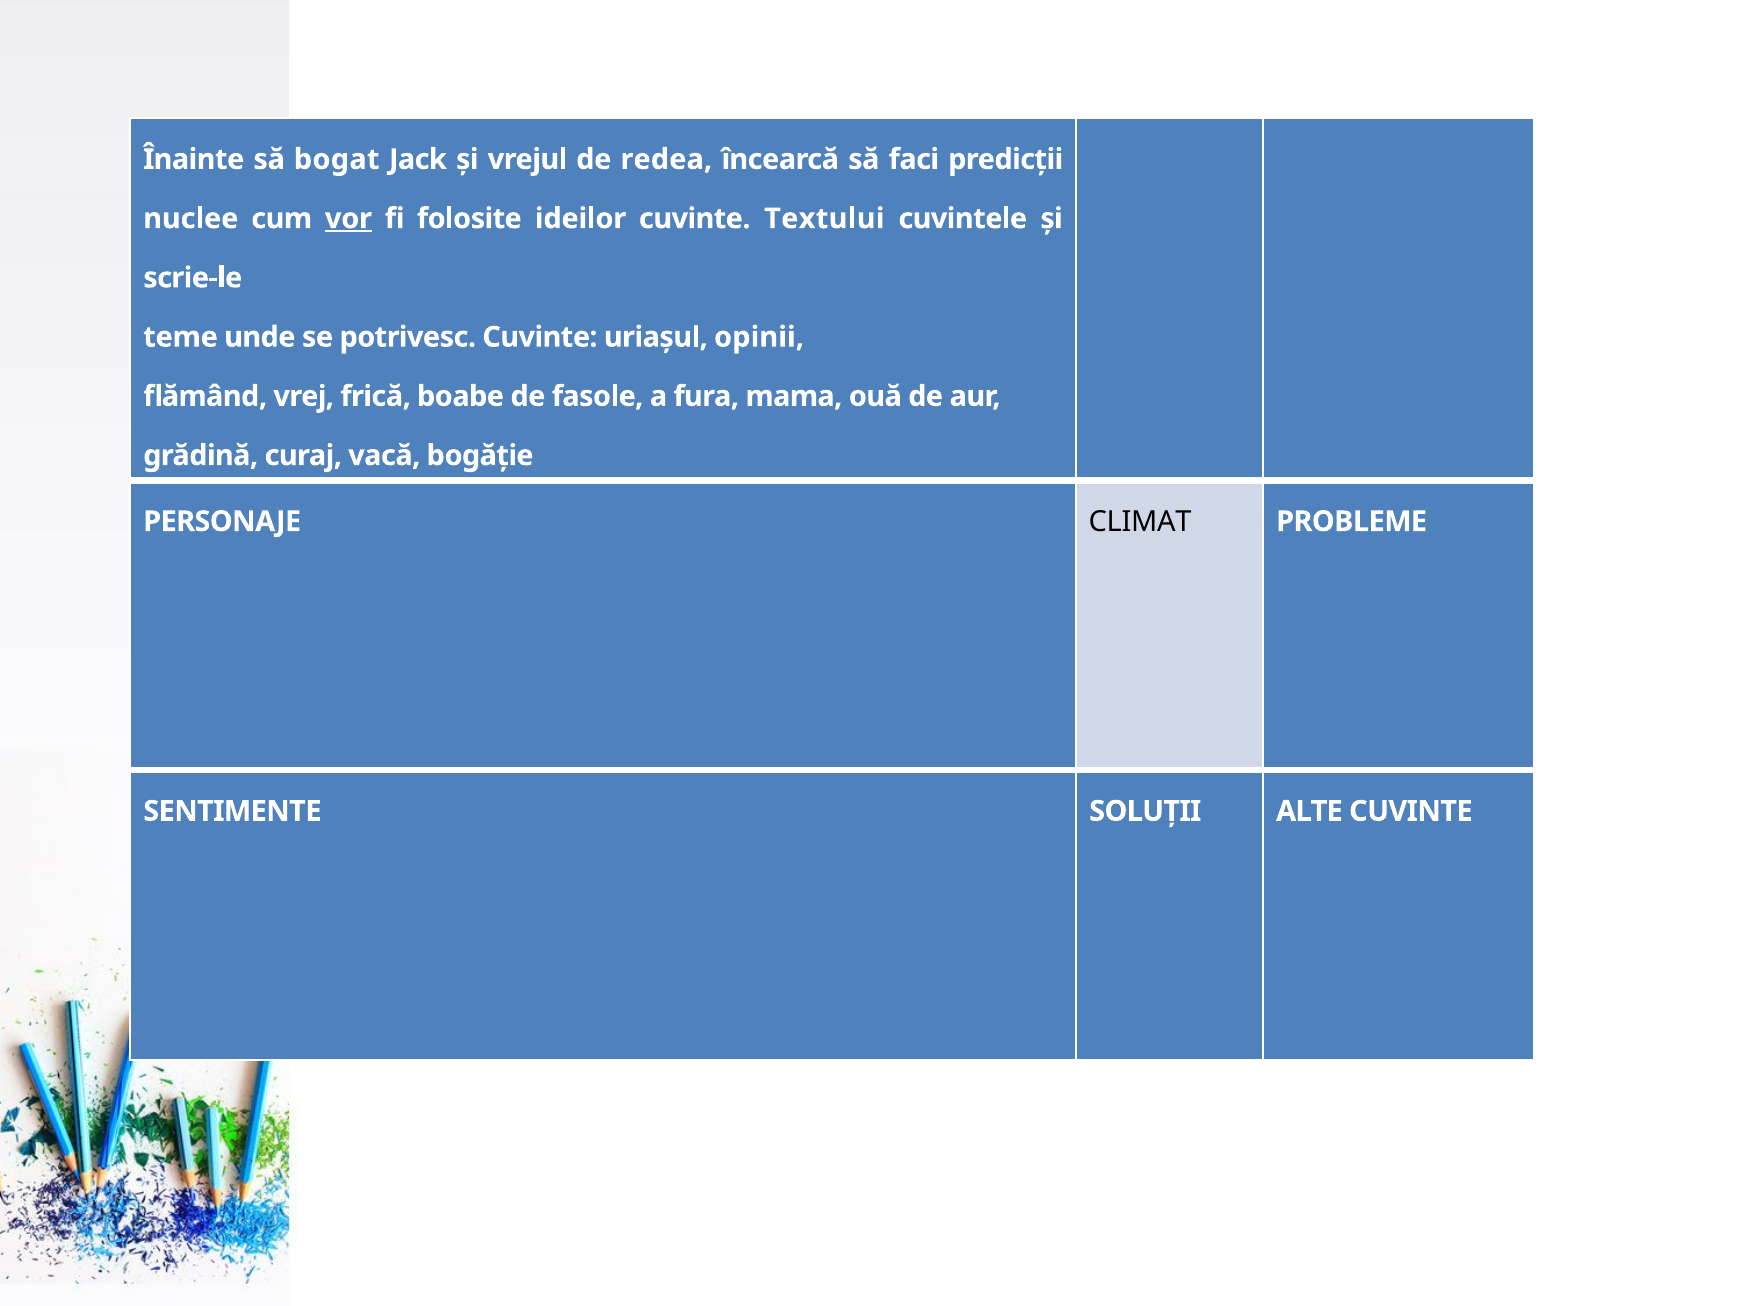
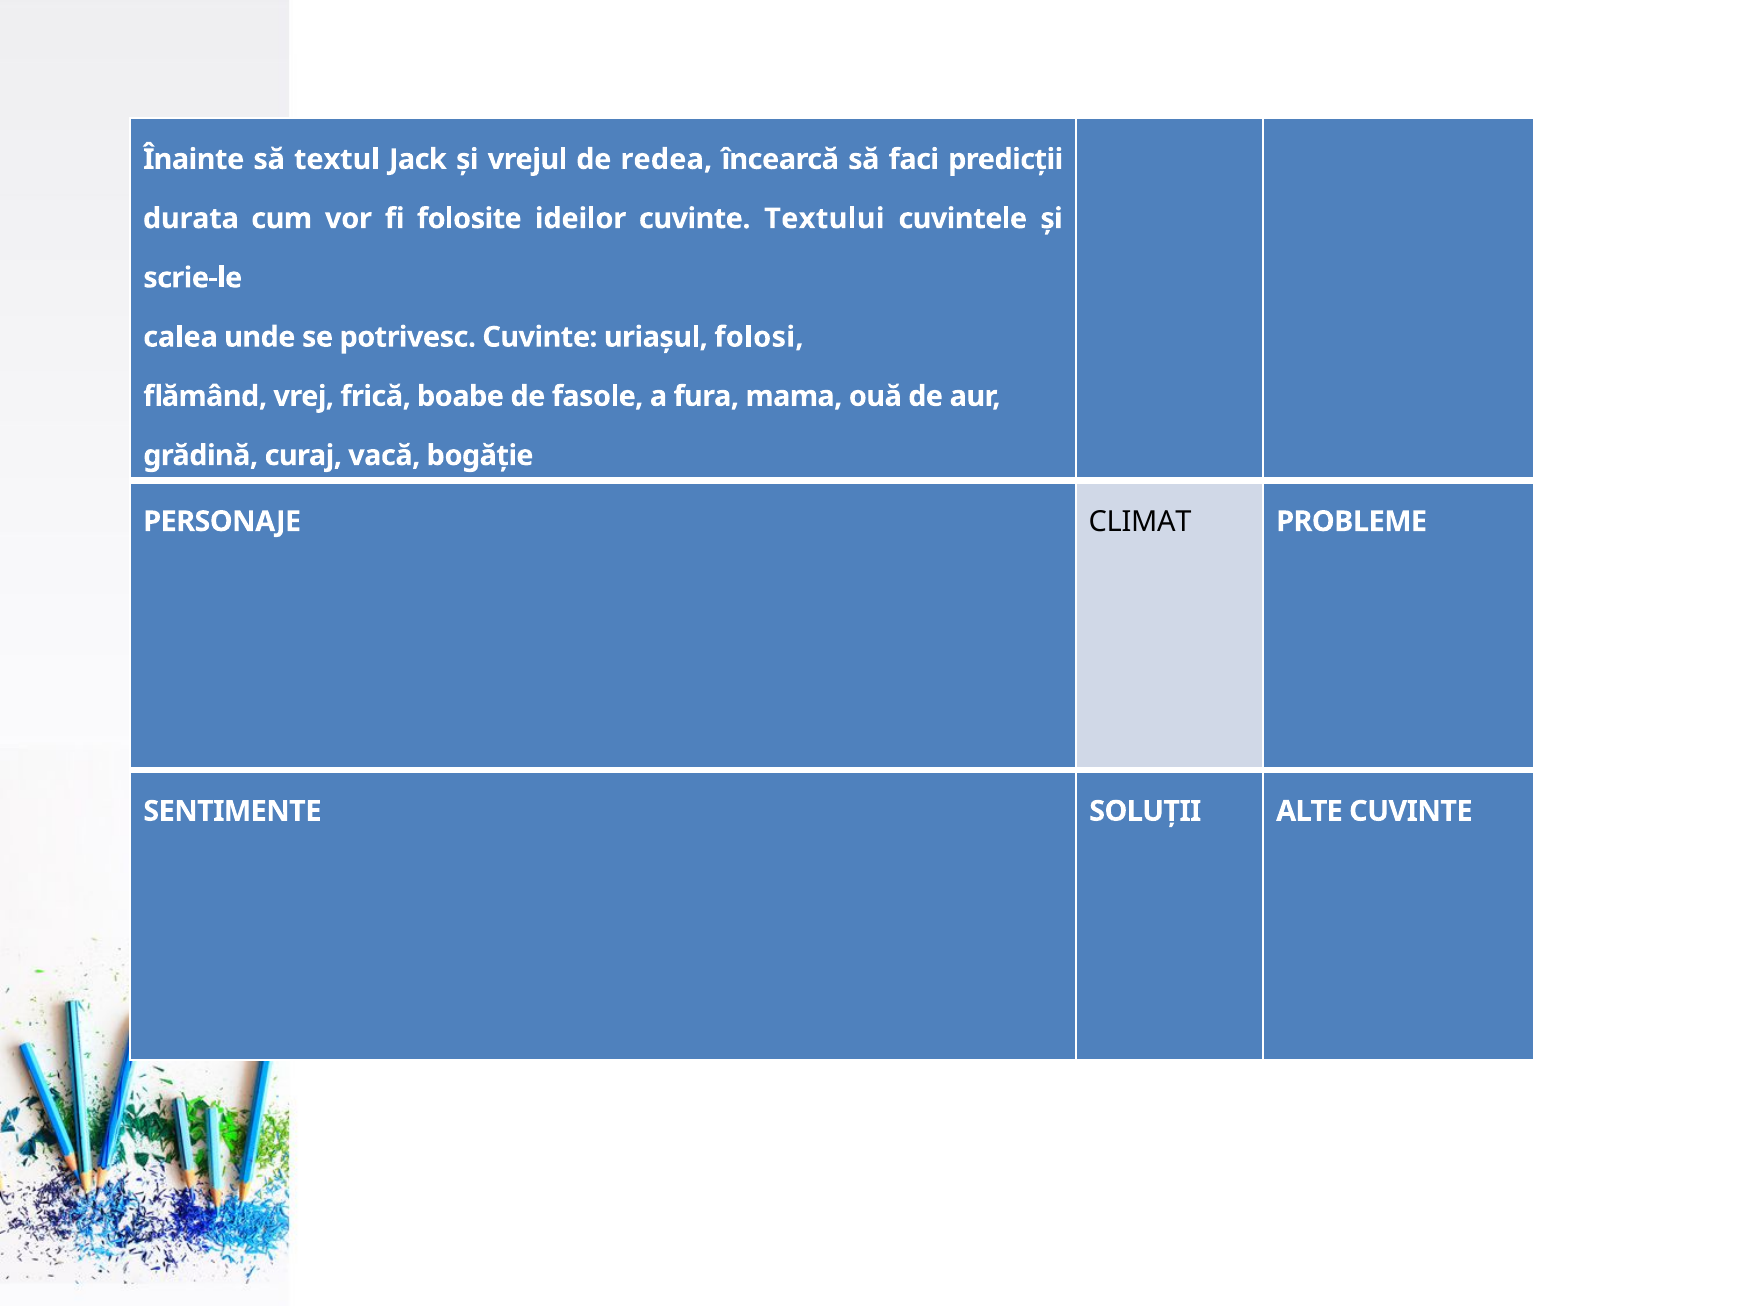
bogat: bogat -> textul
nuclee: nuclee -> durata
vor at (348, 219) underline: present -> none
teme: teme -> calea
opinii: opinii -> folosi
